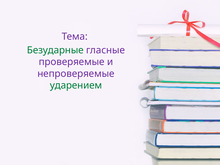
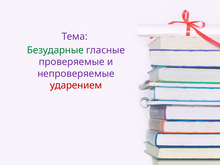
ударением colour: green -> red
